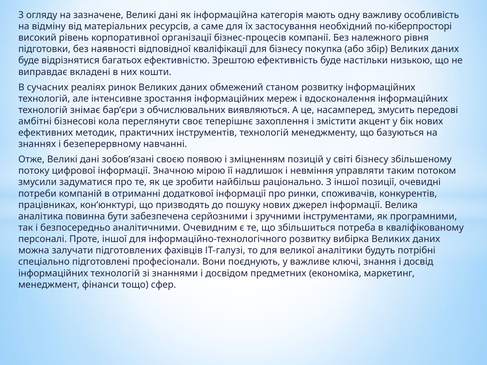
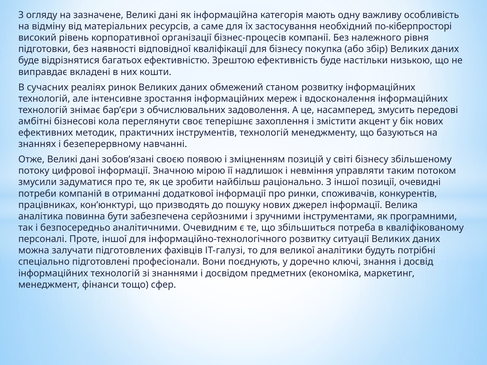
виявляються: виявляються -> задоволення
вибірка: вибірка -> ситуації
важливе: важливе -> доречно
